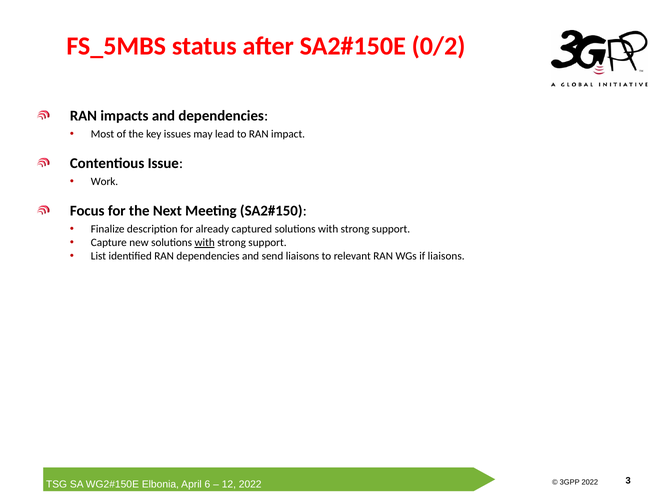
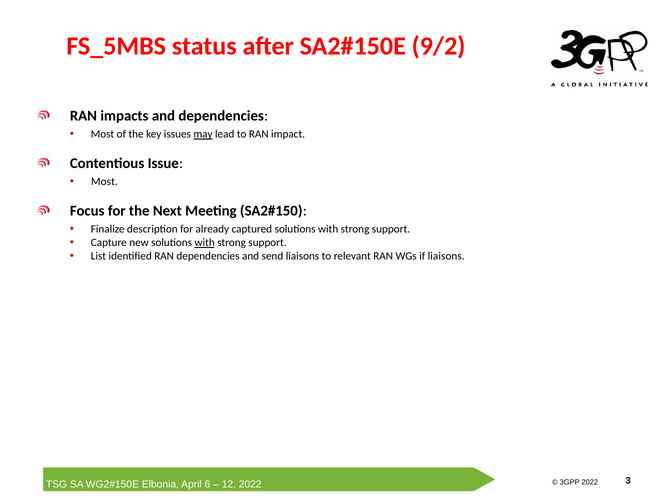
0/2: 0/2 -> 9/2
may underline: none -> present
Work at (105, 182): Work -> Most
